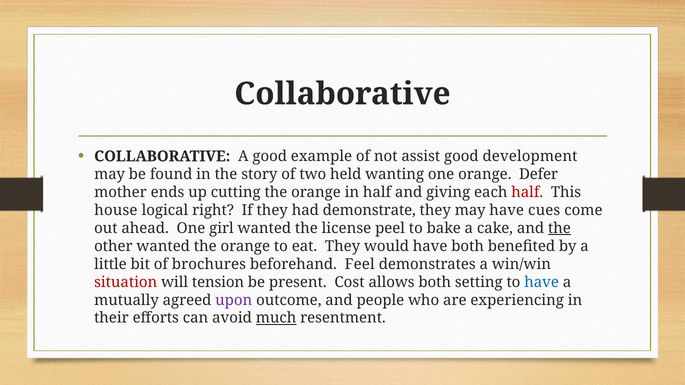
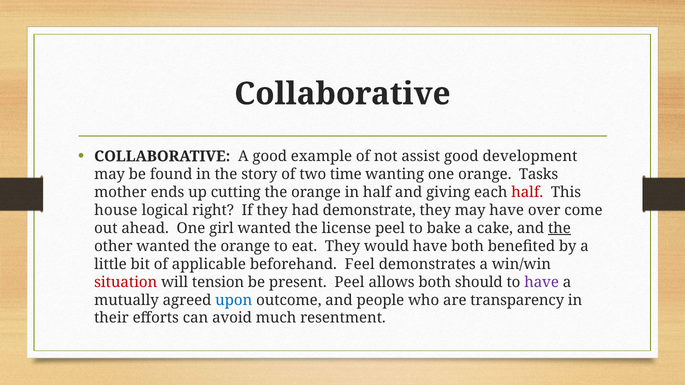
held: held -> time
Defer: Defer -> Tasks
cues: cues -> over
brochures: brochures -> applicable
present Cost: Cost -> Peel
setting: setting -> should
have at (542, 282) colour: blue -> purple
upon colour: purple -> blue
experiencing: experiencing -> transparency
much underline: present -> none
